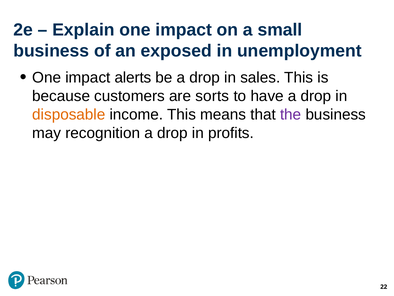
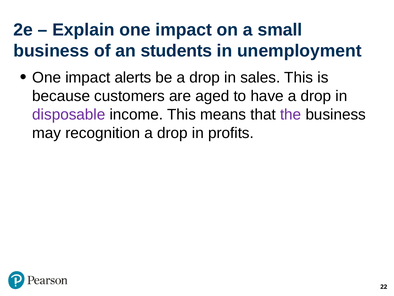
exposed: exposed -> students
sorts: sorts -> aged
disposable colour: orange -> purple
